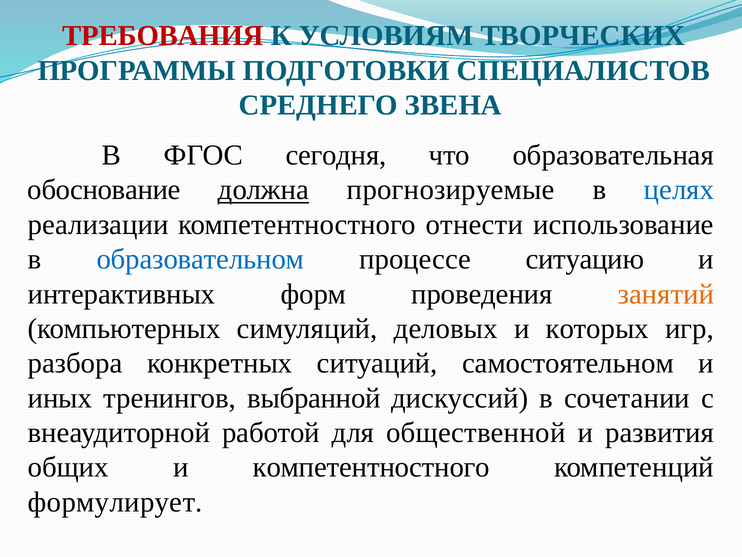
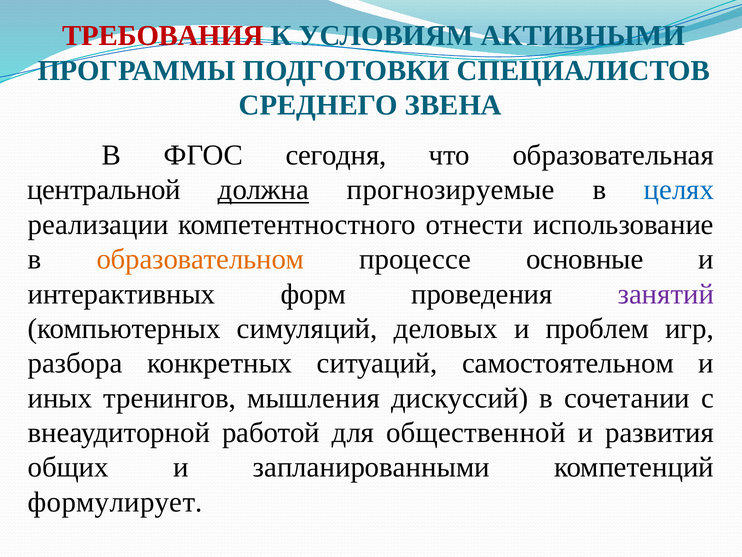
ТВОРЧЕСКИХ: ТВОРЧЕСКИХ -> АКТИВНЫМИ
обоснование: обоснование -> центральной
образовательном colour: blue -> orange
ситуацию: ситуацию -> основные
занятий colour: orange -> purple
которых: которых -> проблем
выбранной: выбранной -> мышления
и компетентностного: компетентностного -> запланированными
